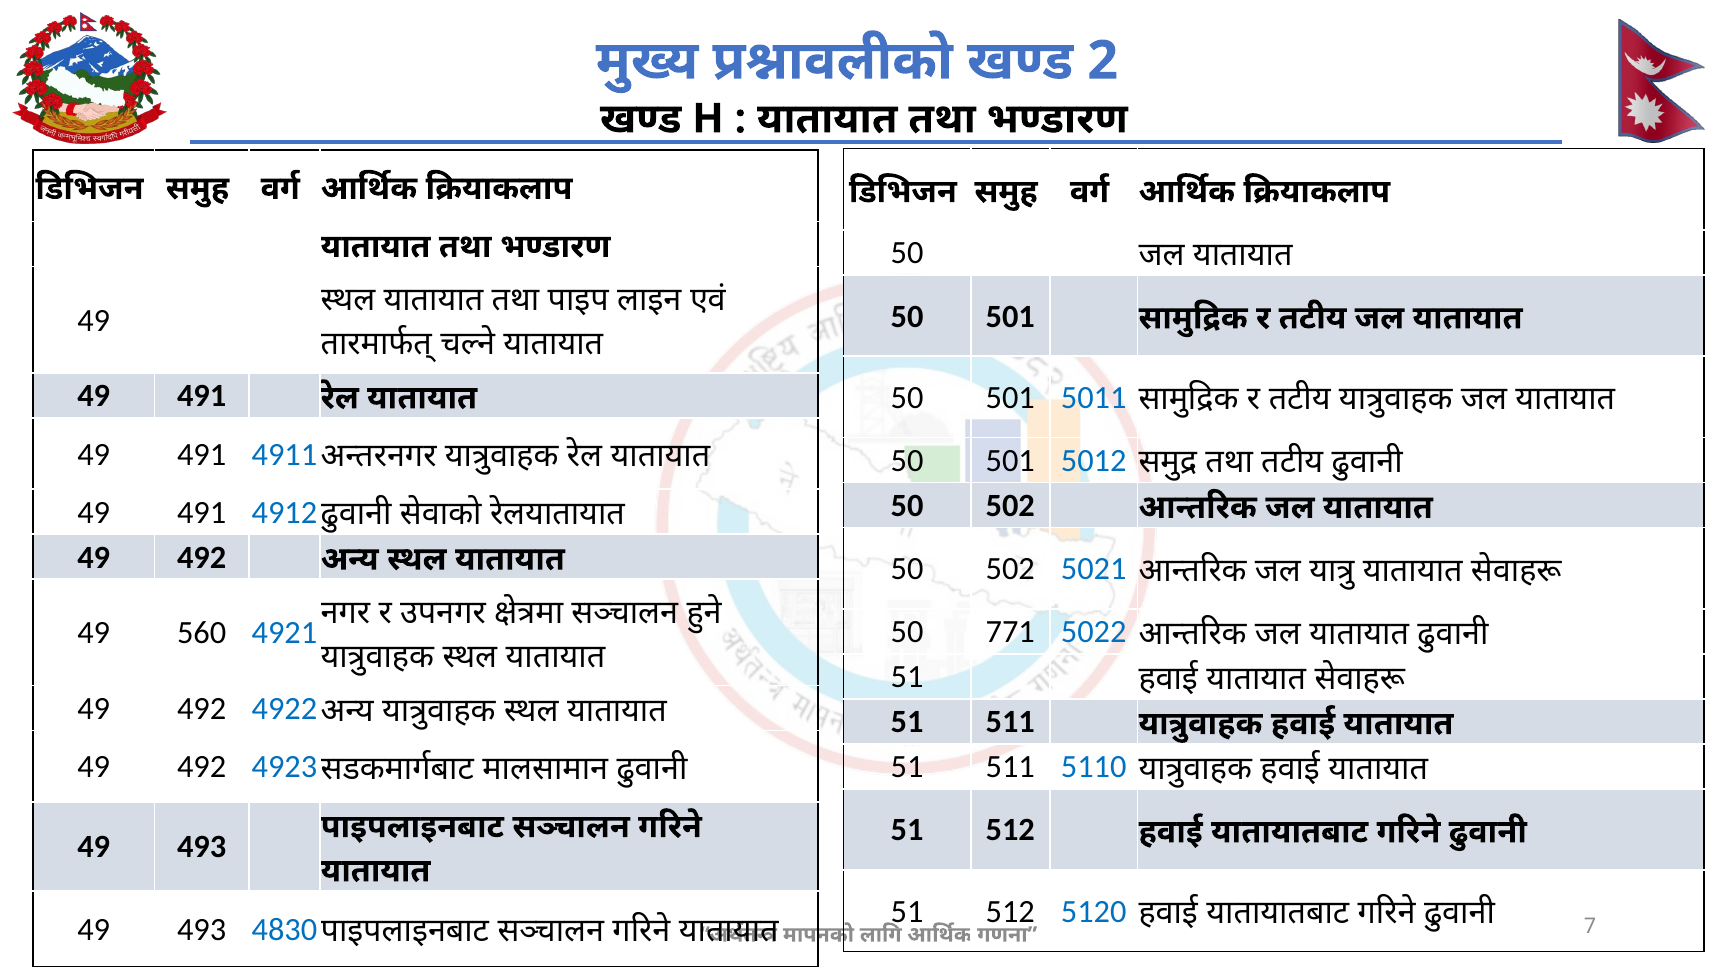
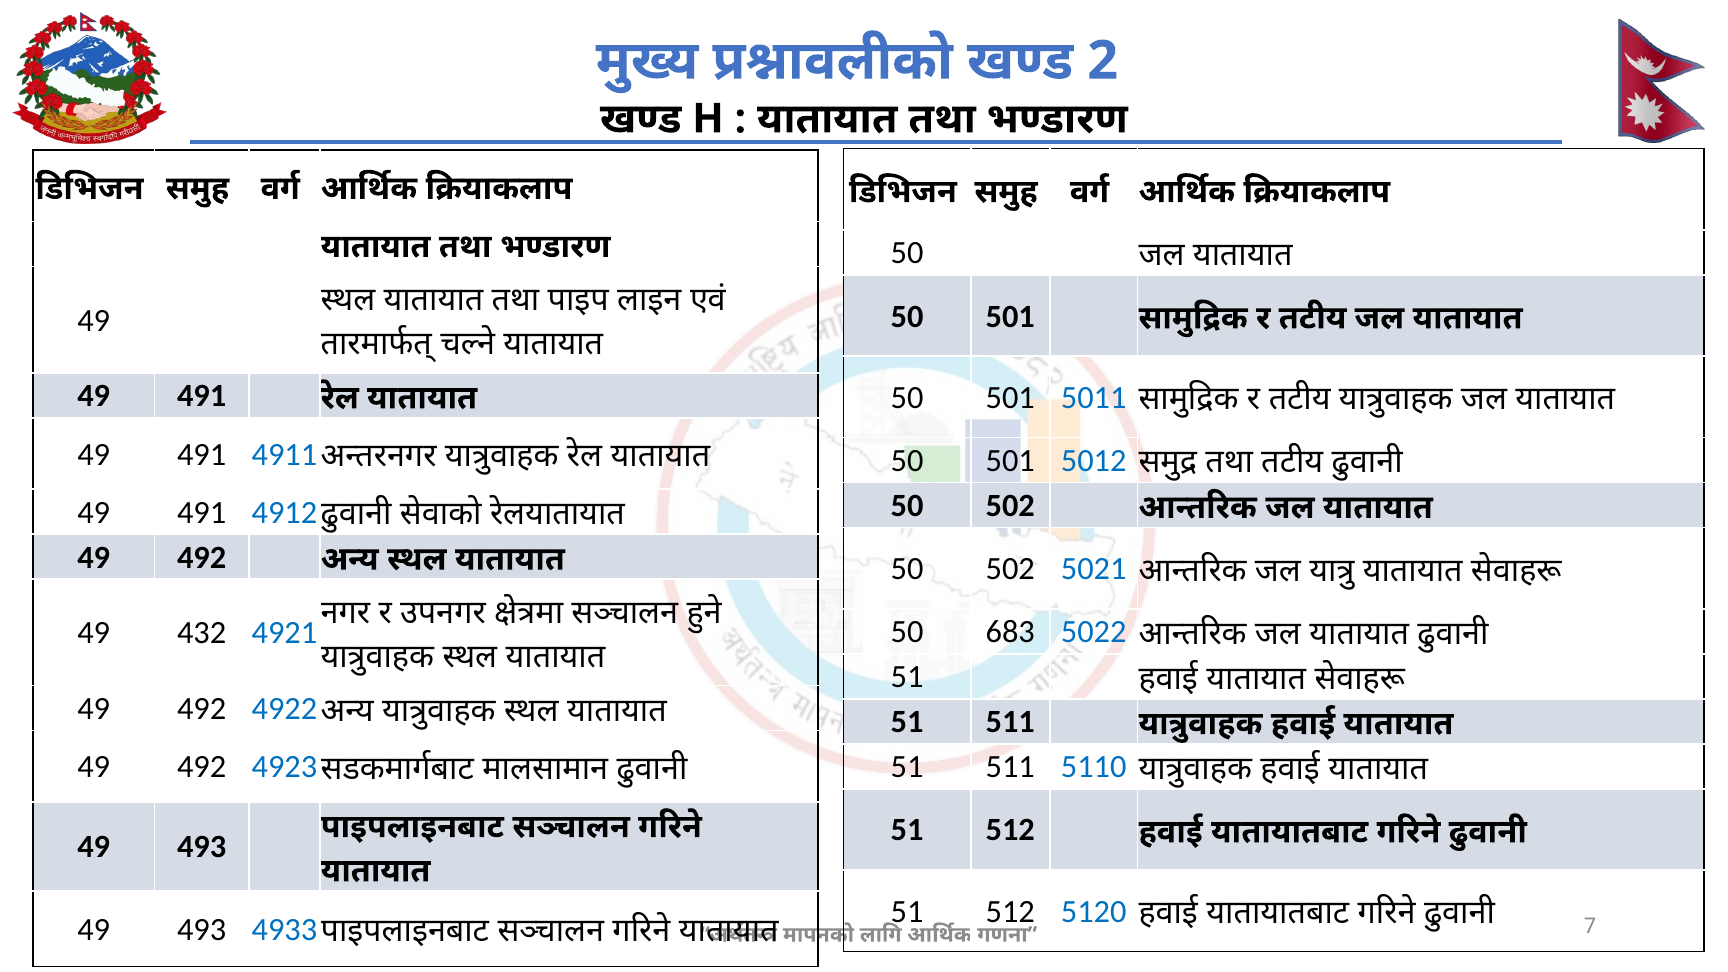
771: 771 -> 683
560: 560 -> 432
4830: 4830 -> 4933
